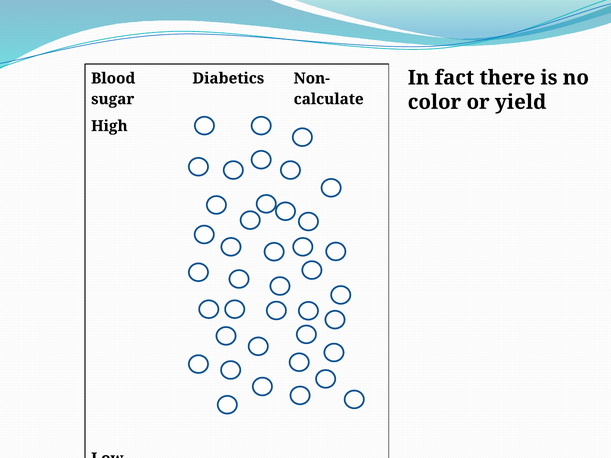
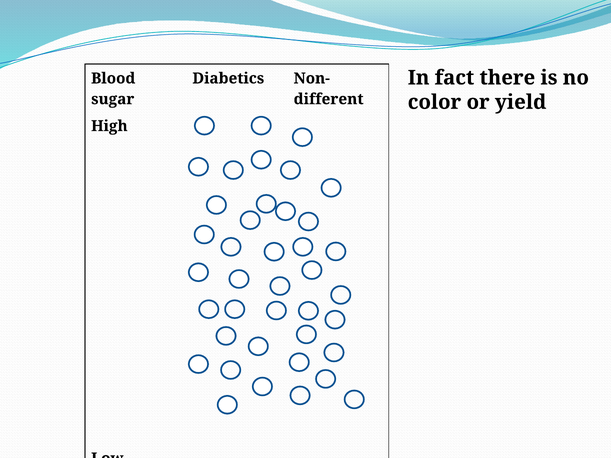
calculate: calculate -> different
